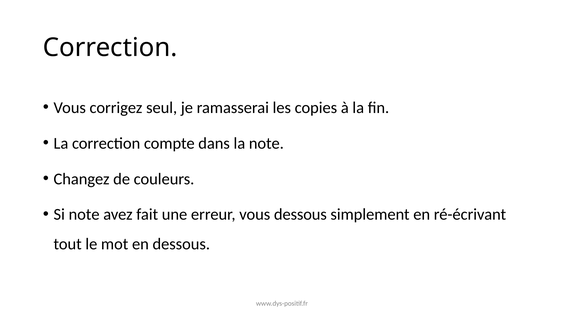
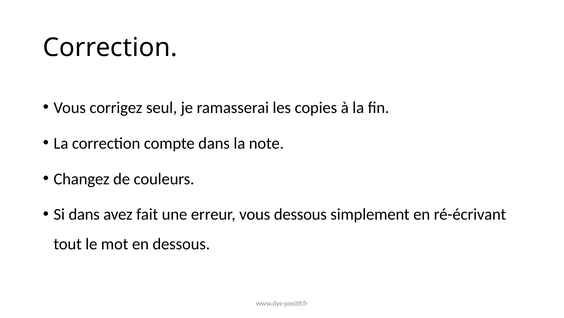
Si note: note -> dans
